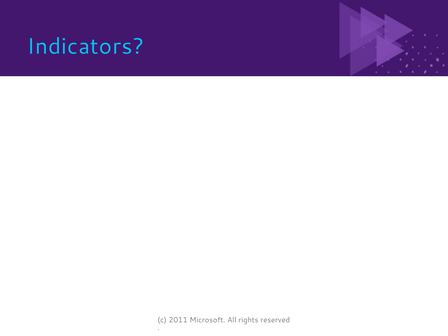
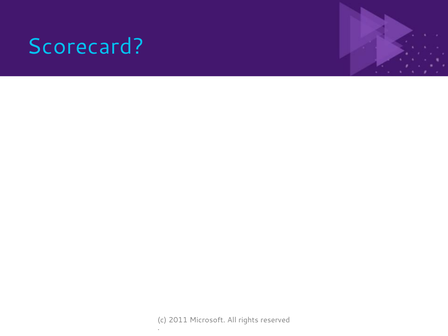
Indicators: Indicators -> Scorecard
